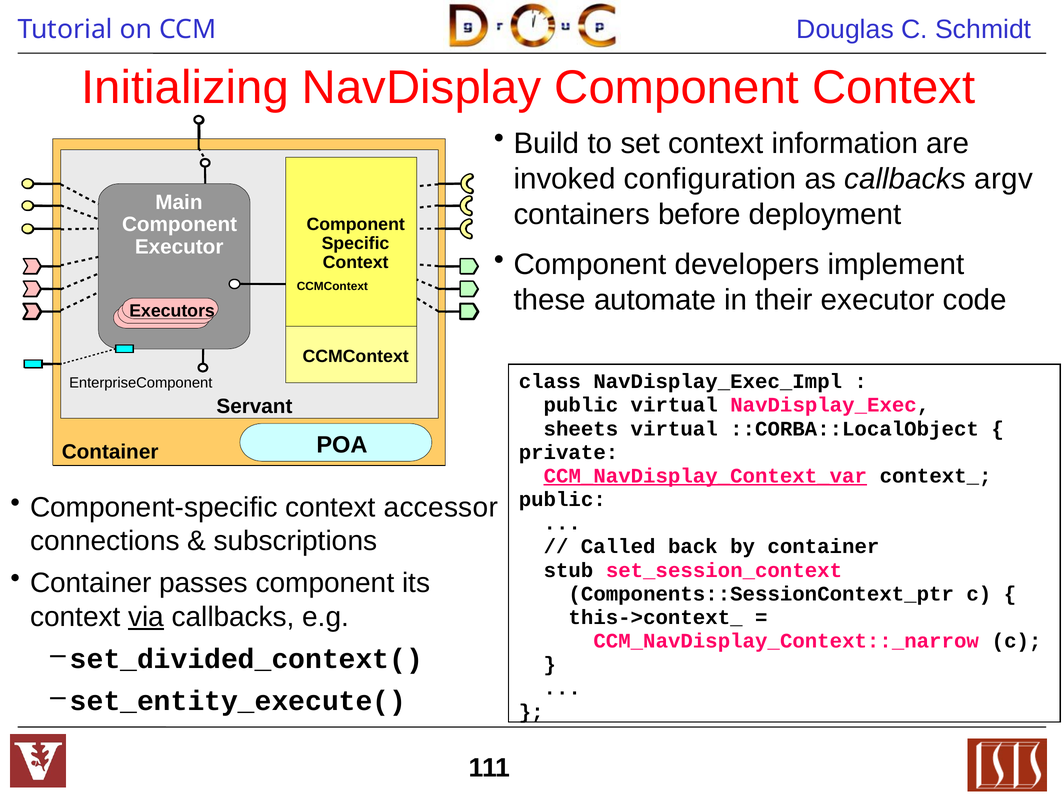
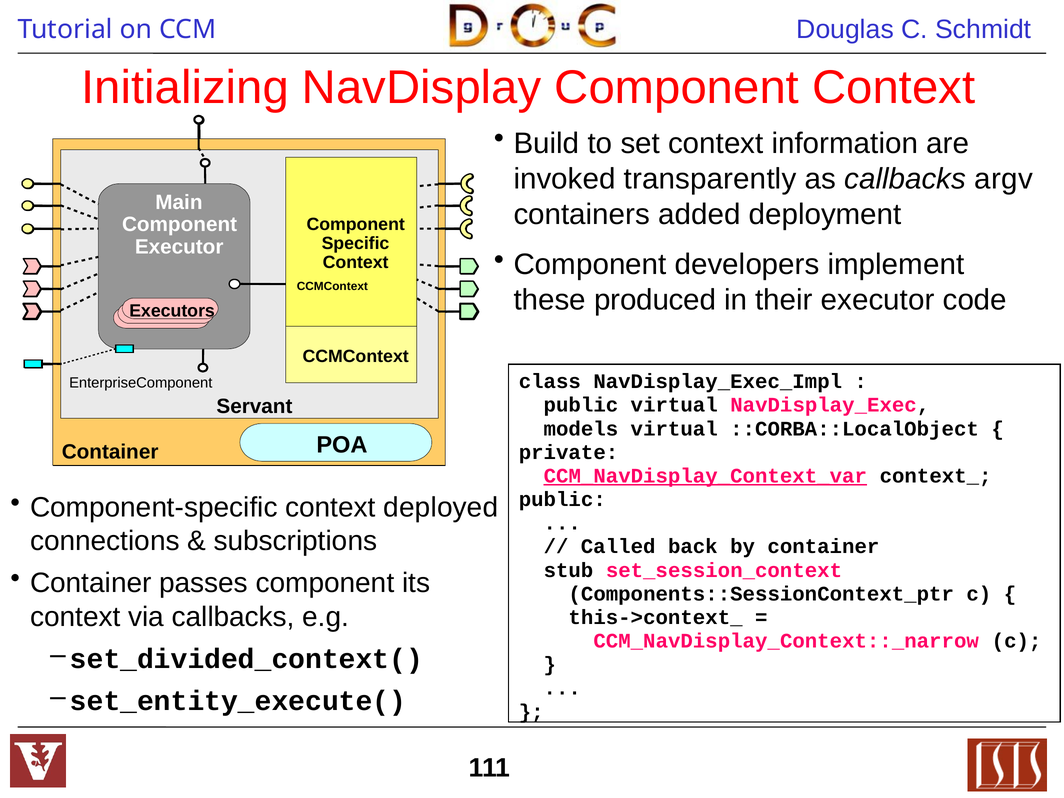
configuration: configuration -> transparently
before: before -> added
automate: automate -> produced
sheets: sheets -> models
accessor: accessor -> deployed
via underline: present -> none
